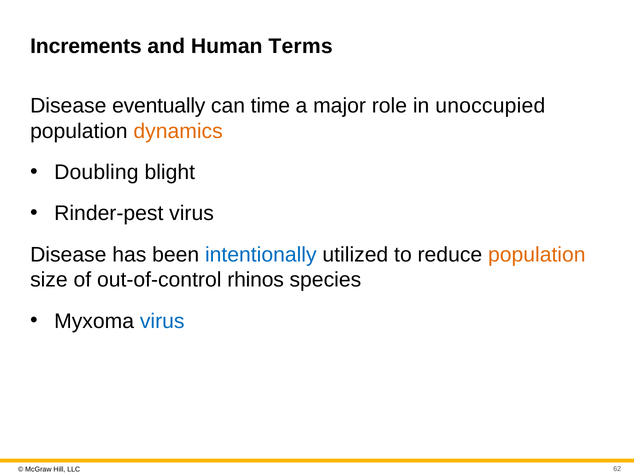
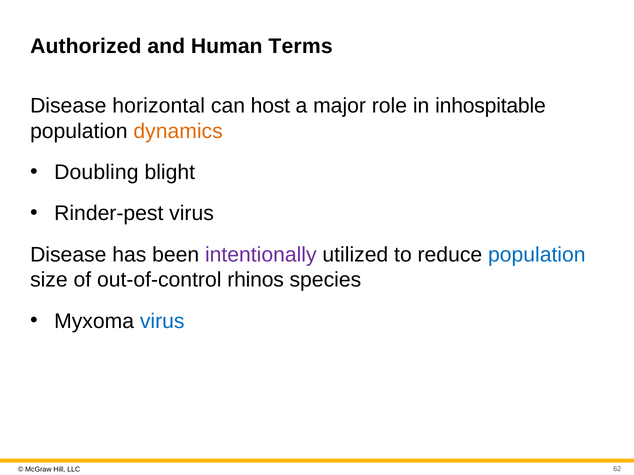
Increments: Increments -> Authorized
eventually: eventually -> horizontal
time: time -> host
unoccupied: unoccupied -> inhospitable
intentionally colour: blue -> purple
population at (537, 255) colour: orange -> blue
